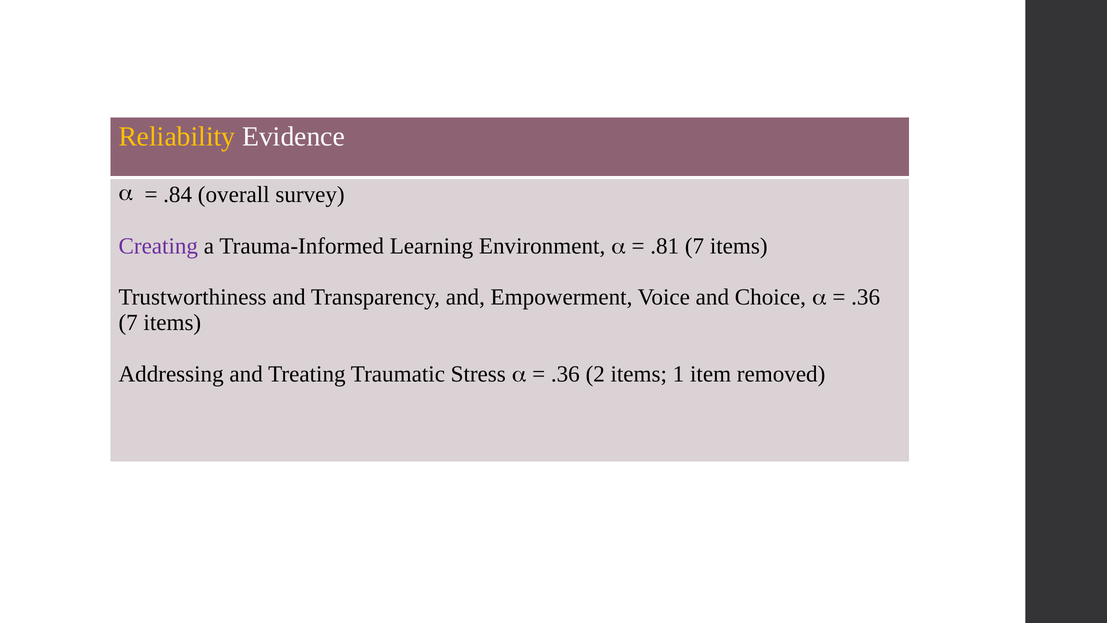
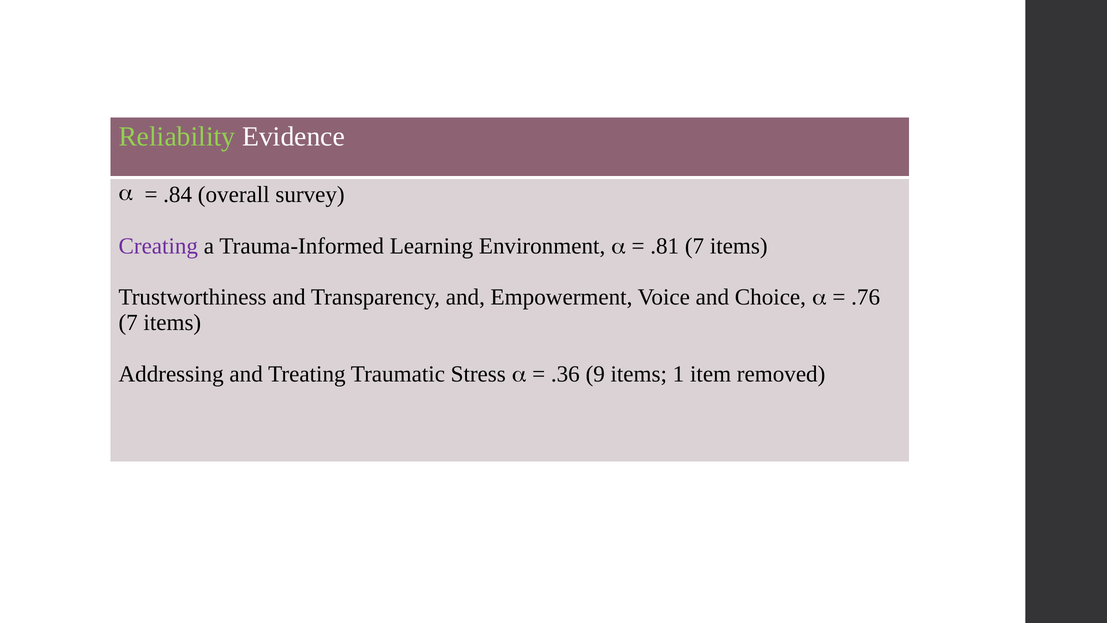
Reliability colour: yellow -> light green
.36 at (866, 297): .36 -> .76
2: 2 -> 9
